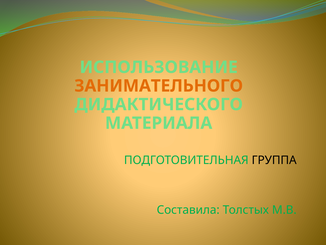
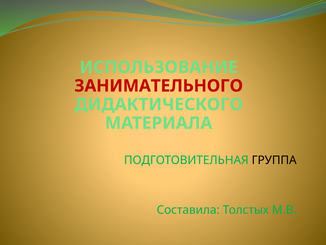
ЗАНИМАТЕЛЬНОГО colour: orange -> red
